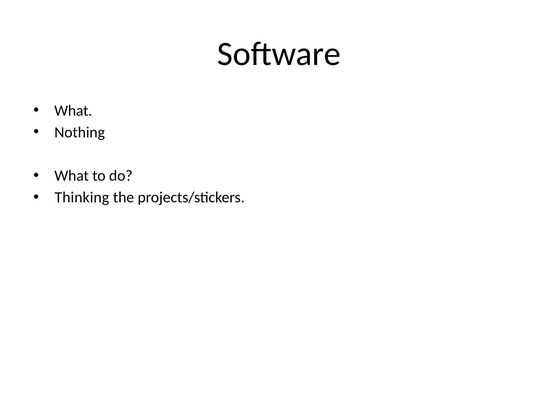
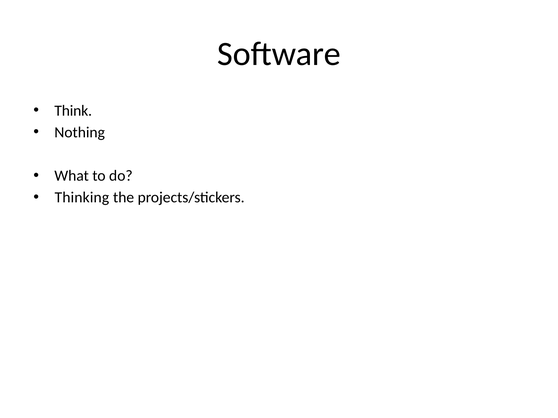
What at (73, 111): What -> Think
